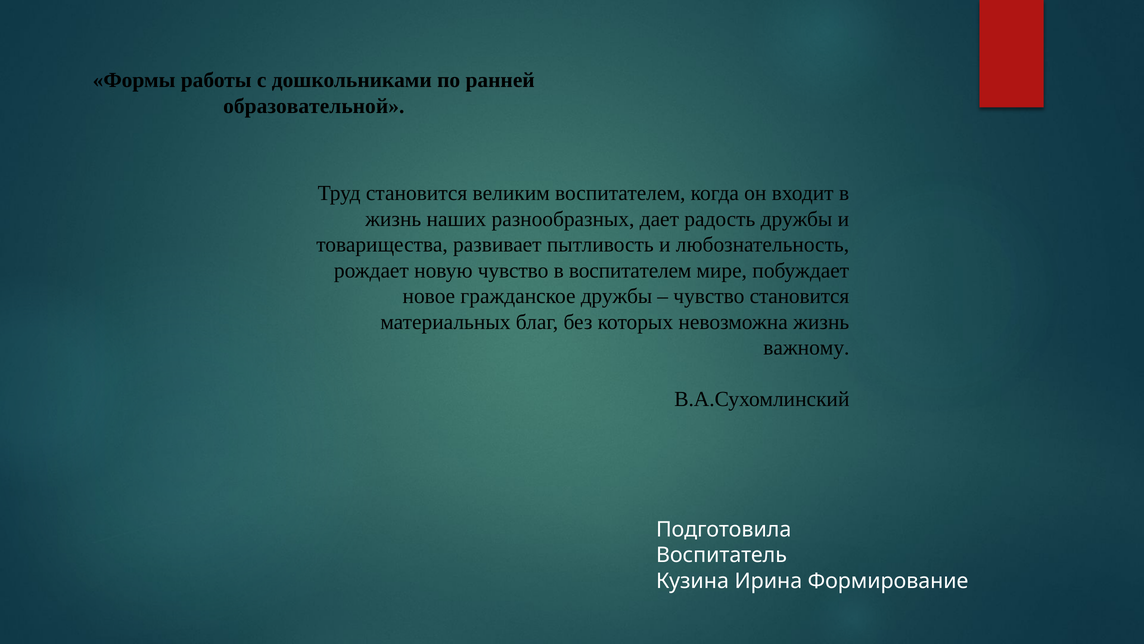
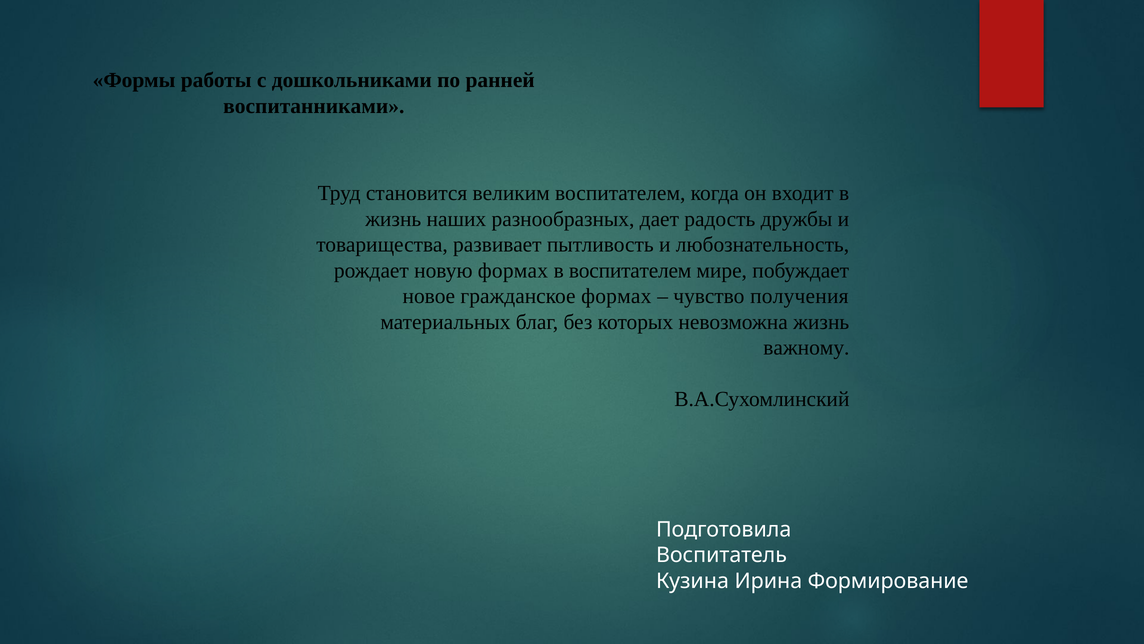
образовательной: образовательной -> воспитанниками
новую чувство: чувство -> формах
гражданское дружбы: дружбы -> формах
чувство становится: становится -> получения
